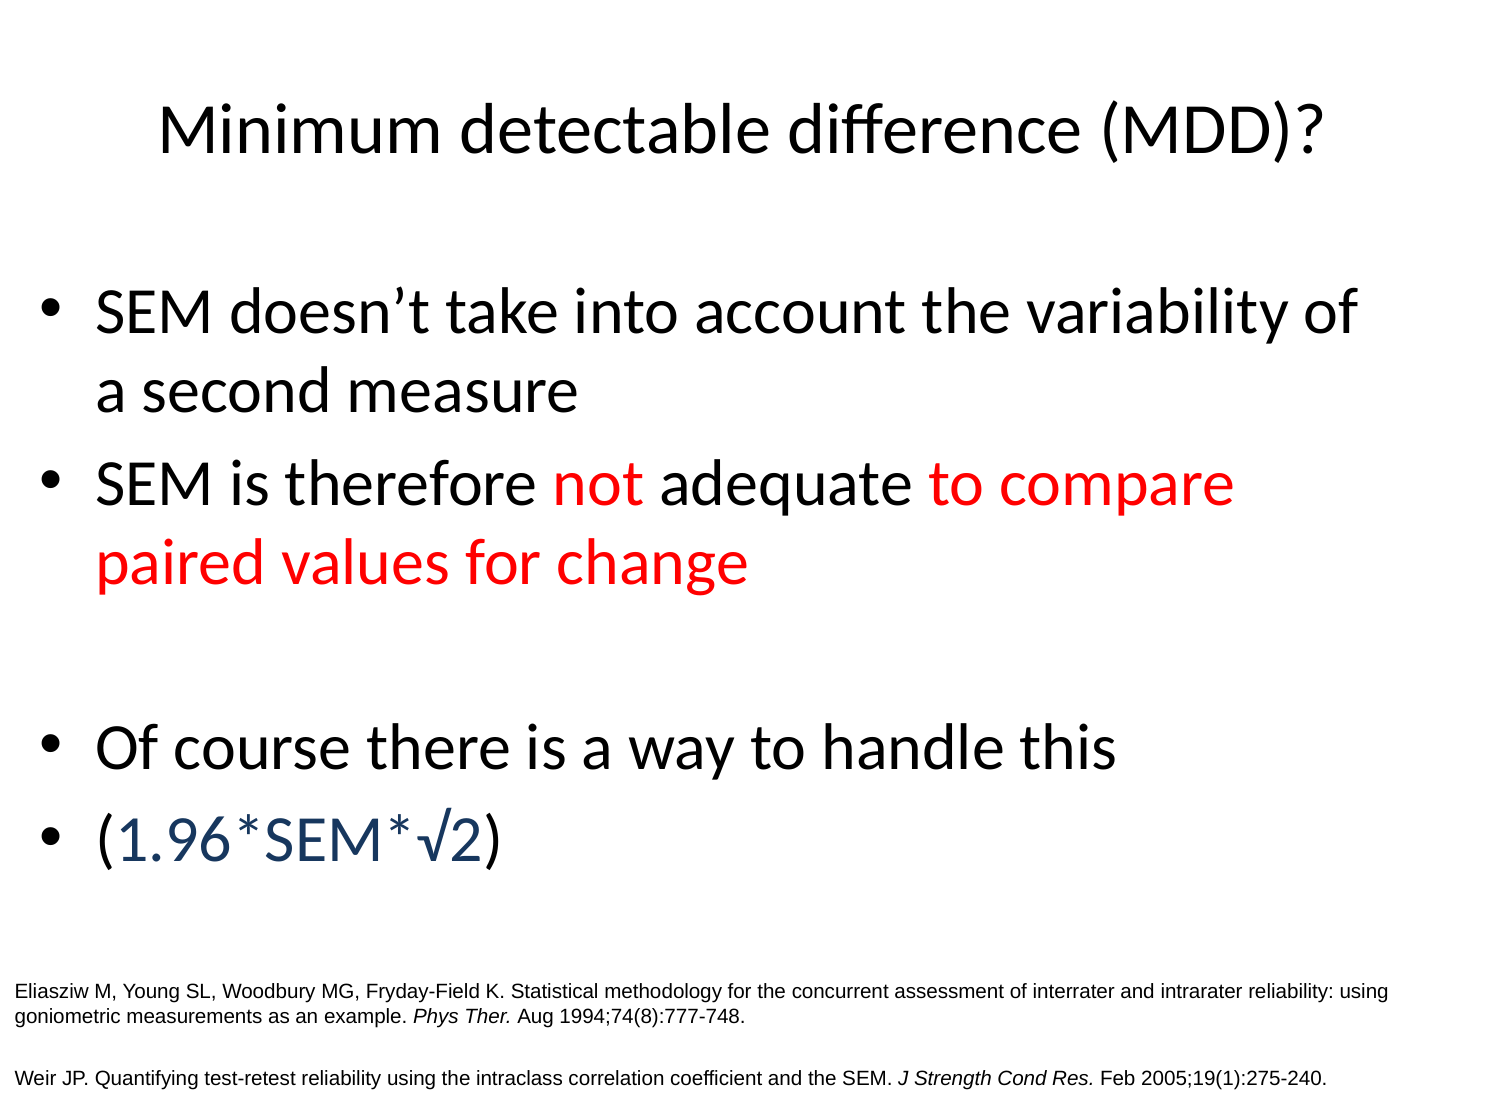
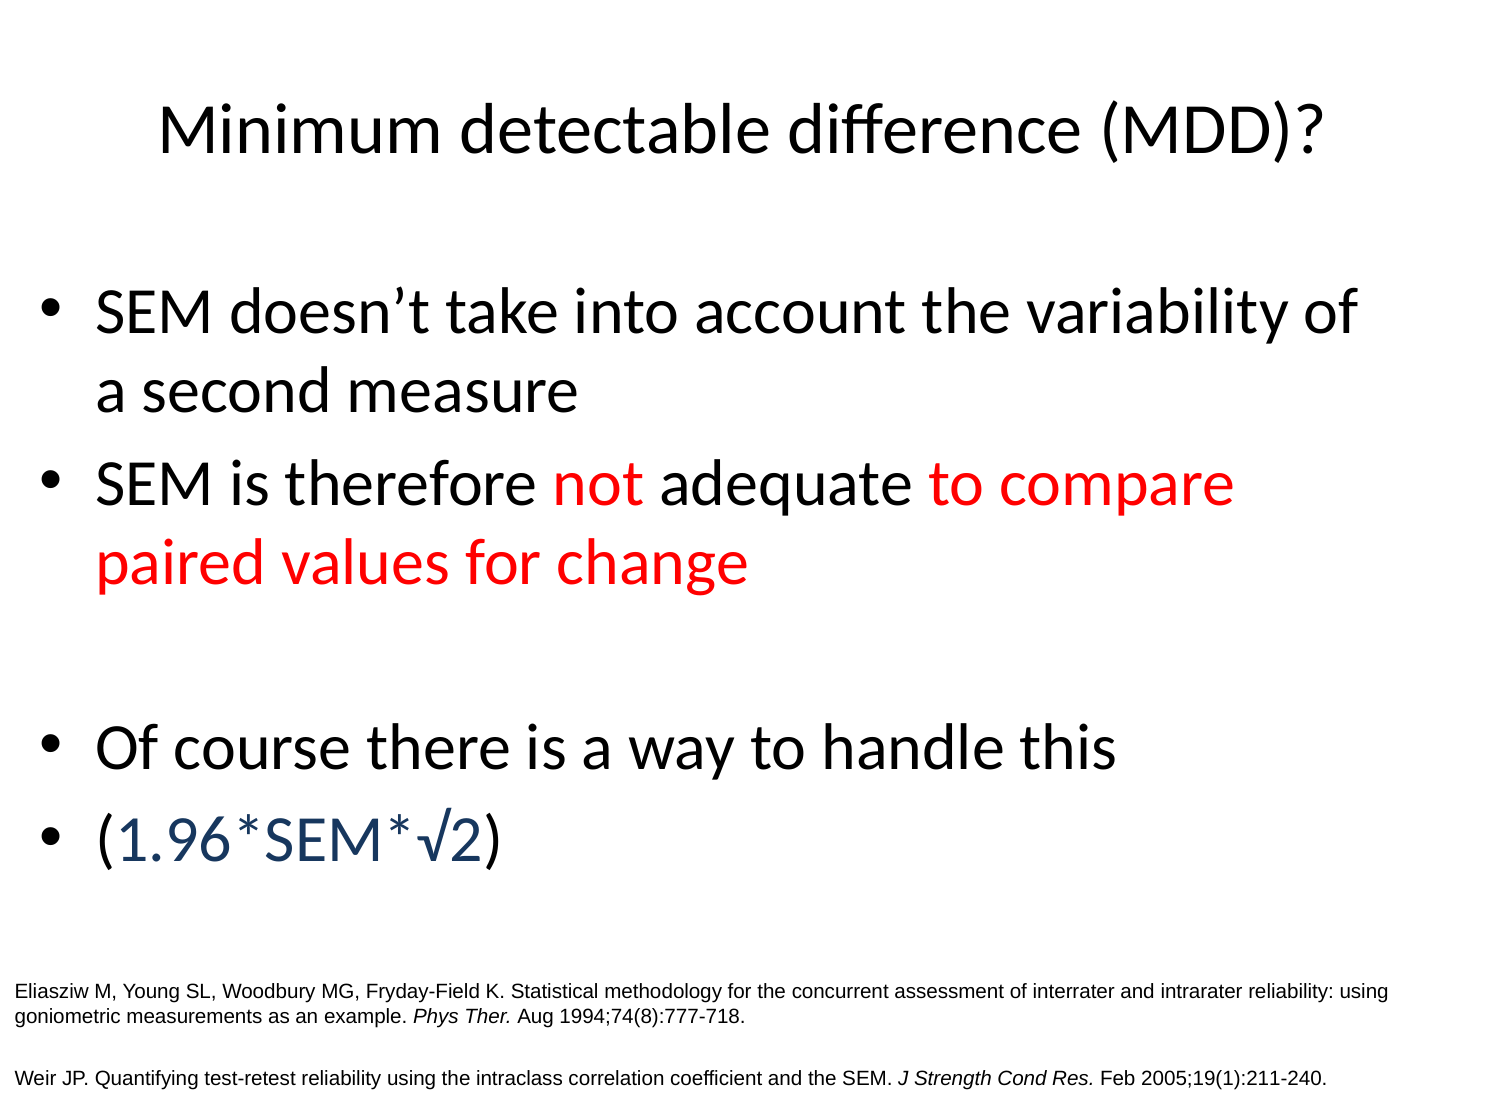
1994;74(8):777-748: 1994;74(8):777-748 -> 1994;74(8):777-718
2005;19(1):275-240: 2005;19(1):275-240 -> 2005;19(1):211-240
